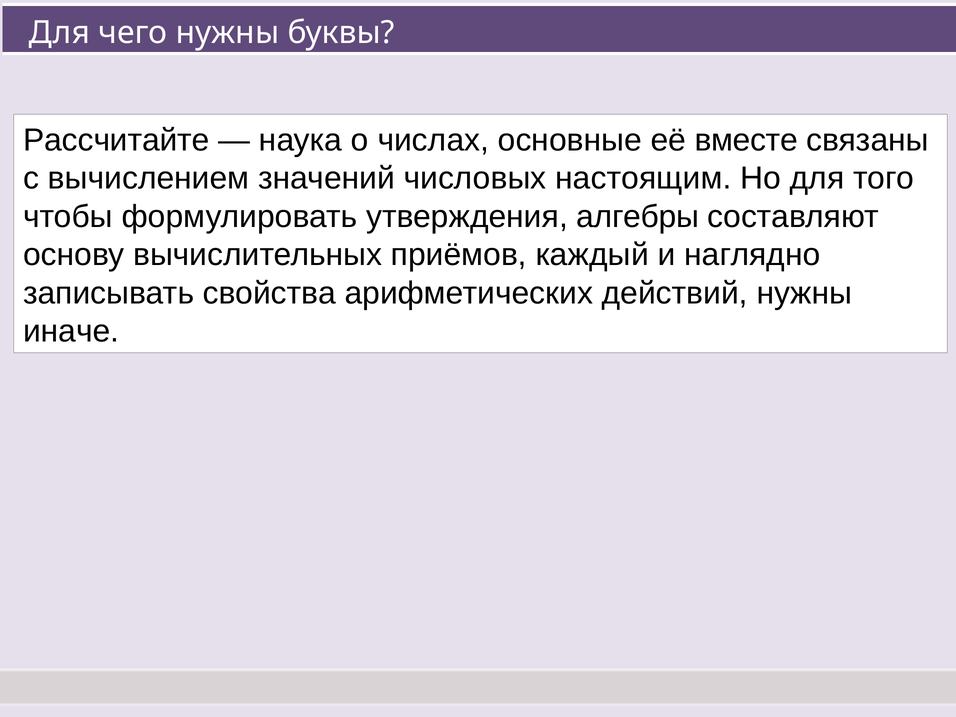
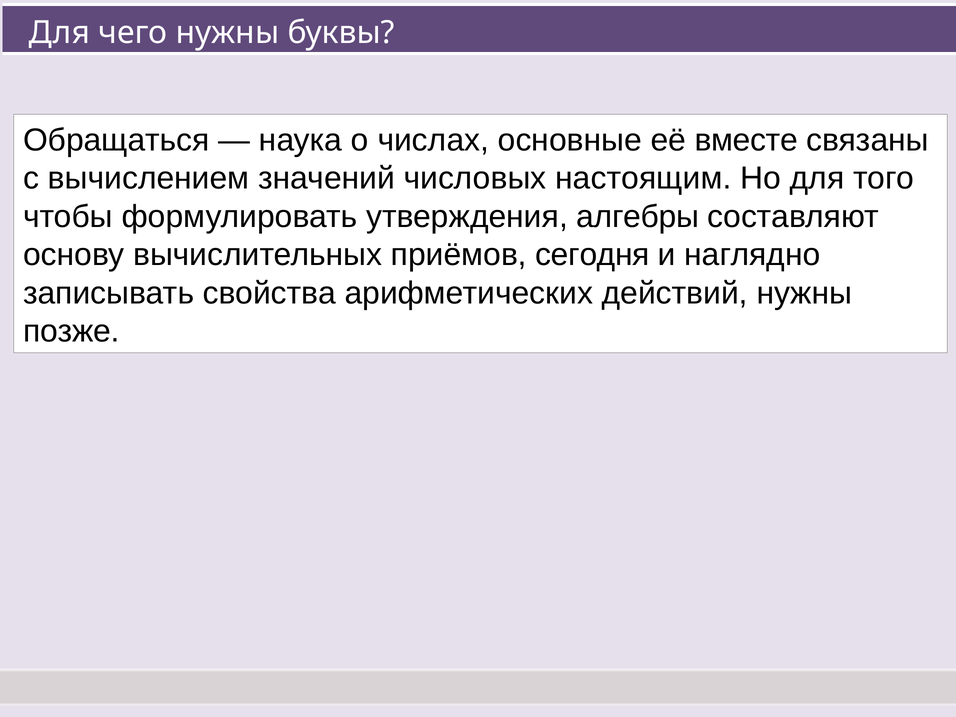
Рассчитайте: Рассчитайте -> Обращаться
каждый: каждый -> сегодня
иначе: иначе -> позже
